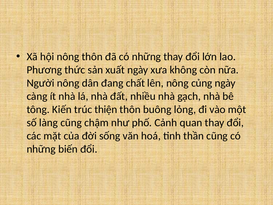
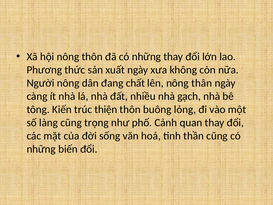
củng: củng -> thân
chậm: chậm -> trọng
